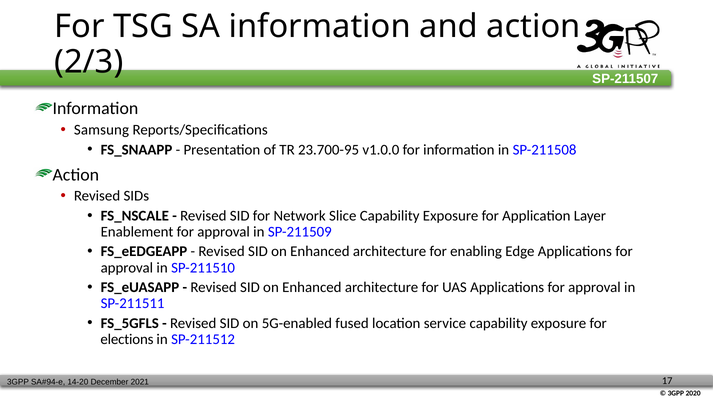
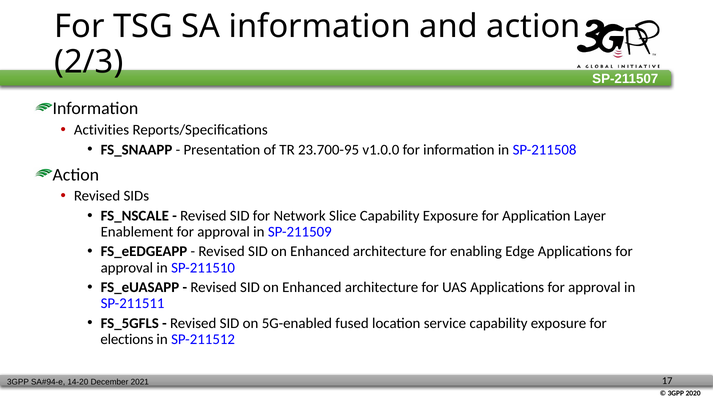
Samsung: Samsung -> Activities
